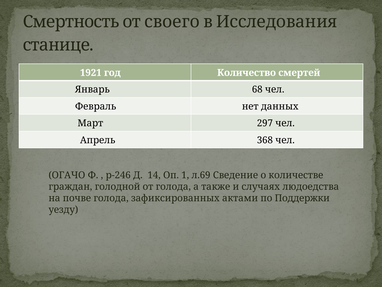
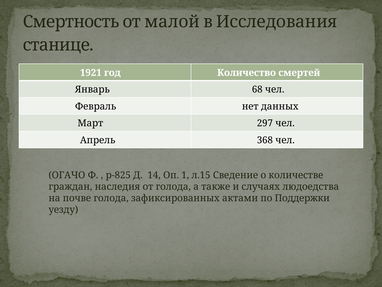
своего: своего -> малой
р-246: р-246 -> р-825
л.69: л.69 -> л.15
голодной: голодной -> наследия
